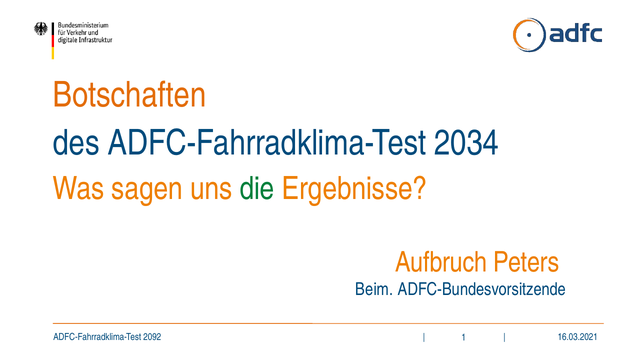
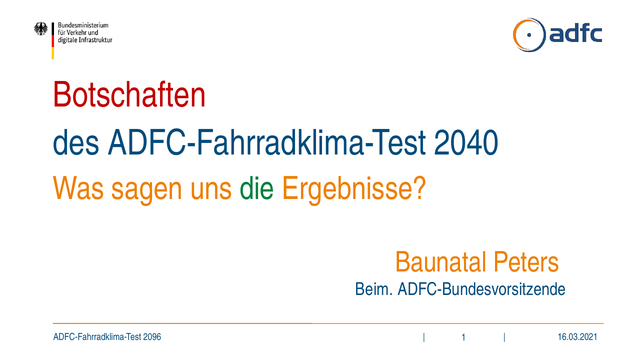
Botschaften colour: orange -> red
2034: 2034 -> 2040
Aufbruch: Aufbruch -> Baunatal
2092: 2092 -> 2096
